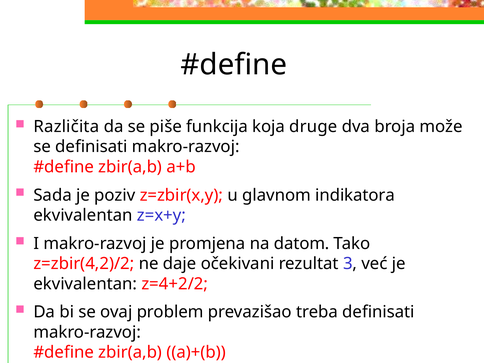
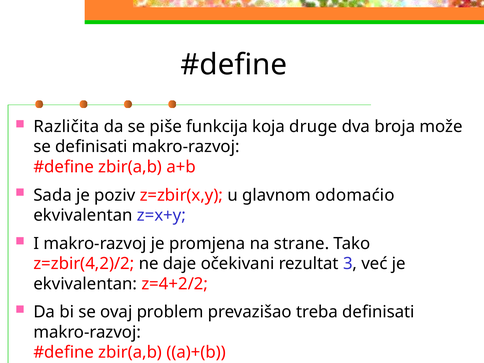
indikatora: indikatora -> odomaćio
datom: datom -> strane
